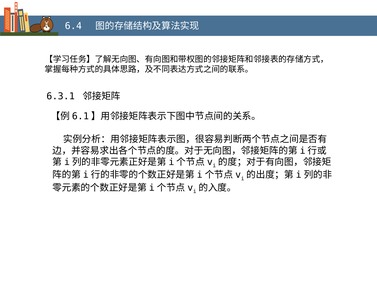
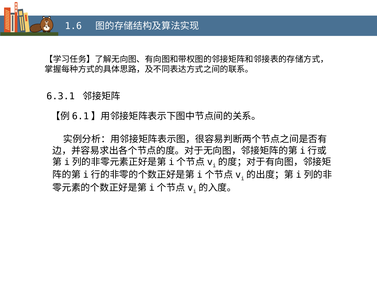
6.4: 6.4 -> 1.6
